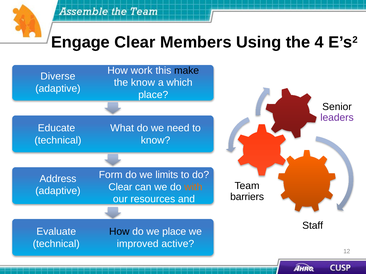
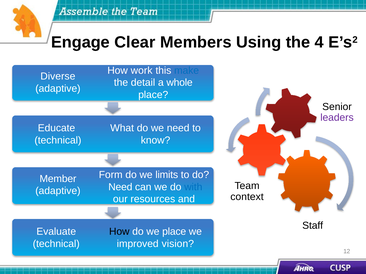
make colour: black -> blue
the know: know -> detail
which: which -> whole
Address: Address -> Member
Clear at (120, 187): Clear -> Need
with colour: orange -> blue
barriers: barriers -> context
active: active -> vision
